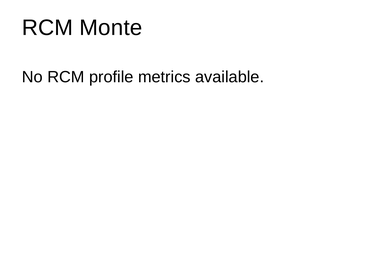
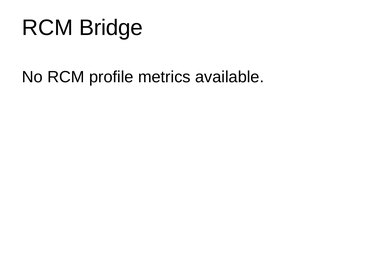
Monte: Monte -> Bridge
